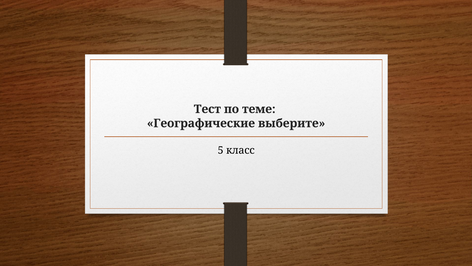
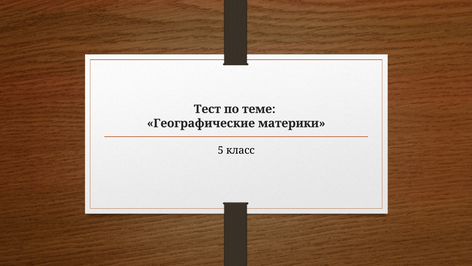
выберите: выберите -> материки
